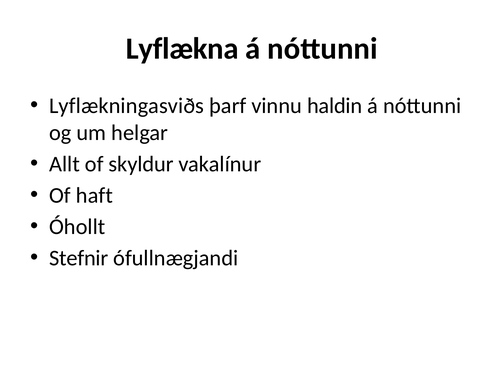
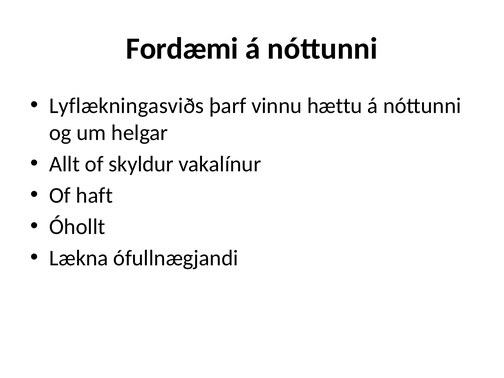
Lyflækna: Lyflækna -> Fordæmi
haldin: haldin -> hættu
Stefnir: Stefnir -> Lækna
